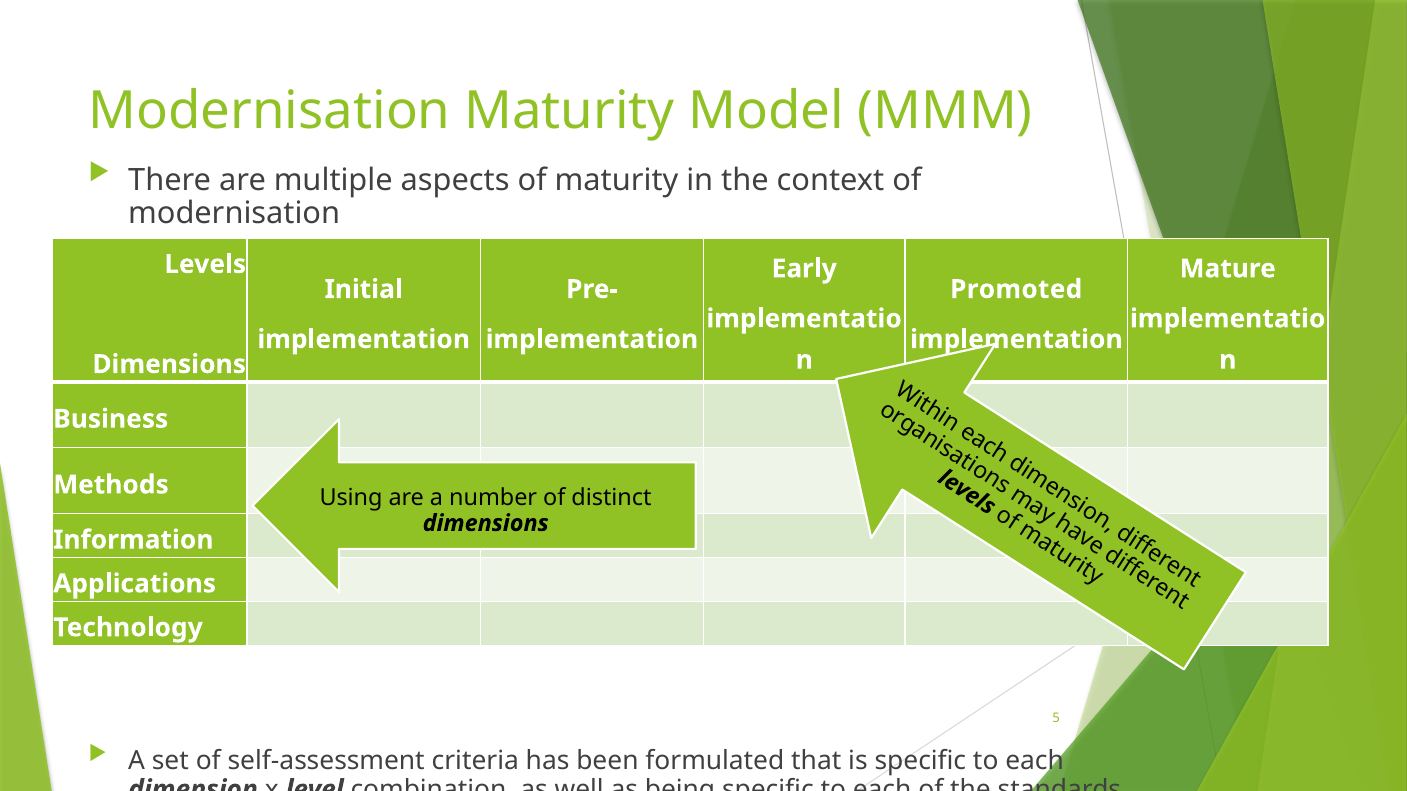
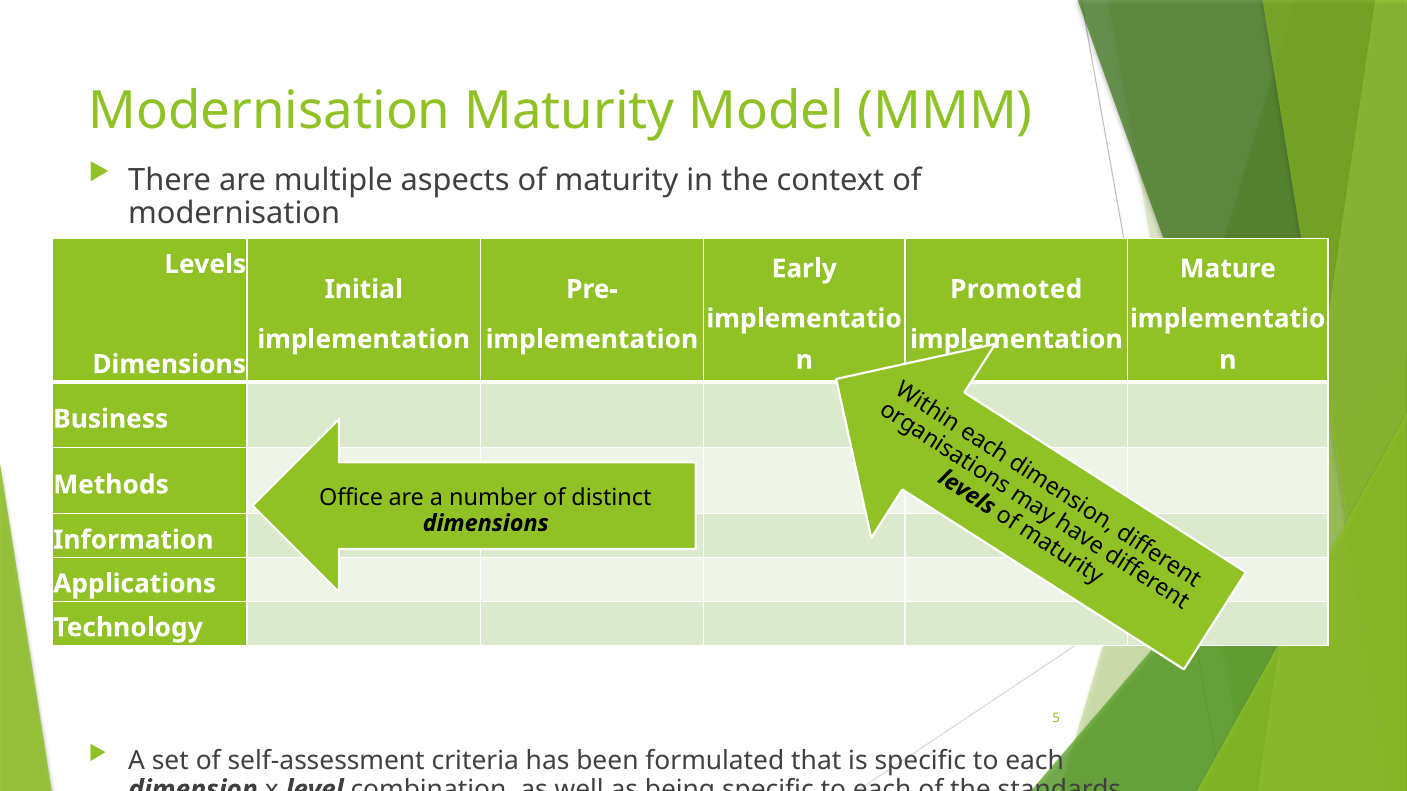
Using: Using -> Office
